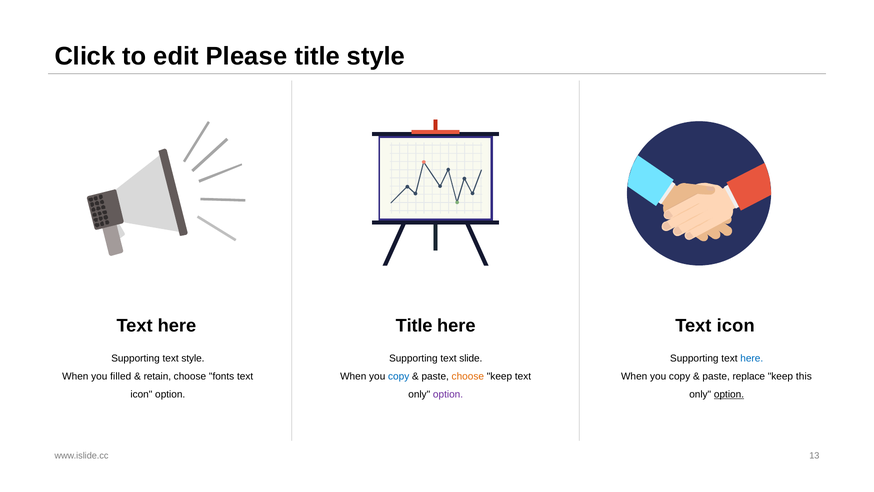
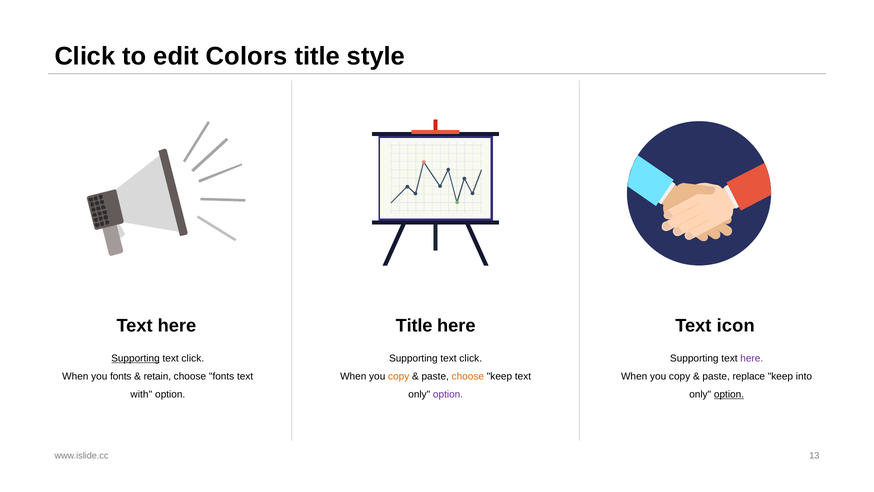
Please: Please -> Colors
Supporting at (135, 358) underline: none -> present
style at (193, 358): style -> click
slide at (471, 358): slide -> click
here at (752, 358) colour: blue -> purple
you filled: filled -> fonts
copy at (399, 376) colour: blue -> orange
this: this -> into
icon at (141, 394): icon -> with
